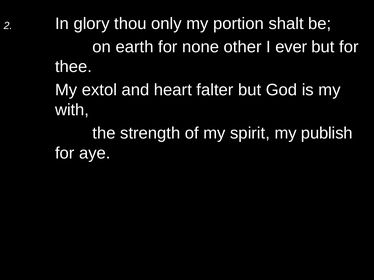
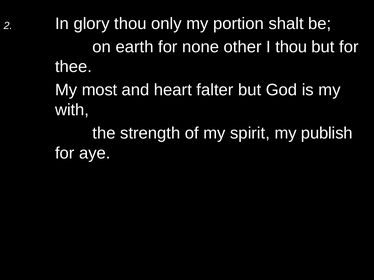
I ever: ever -> thou
extol: extol -> most
